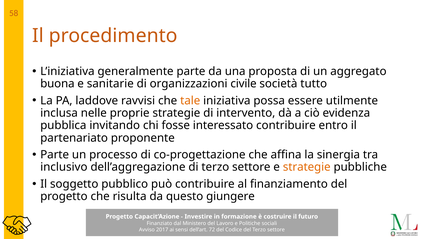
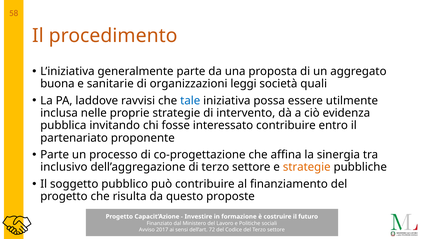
civile: civile -> leggi
tutto: tutto -> quali
tale colour: orange -> blue
giungere: giungere -> proposte
